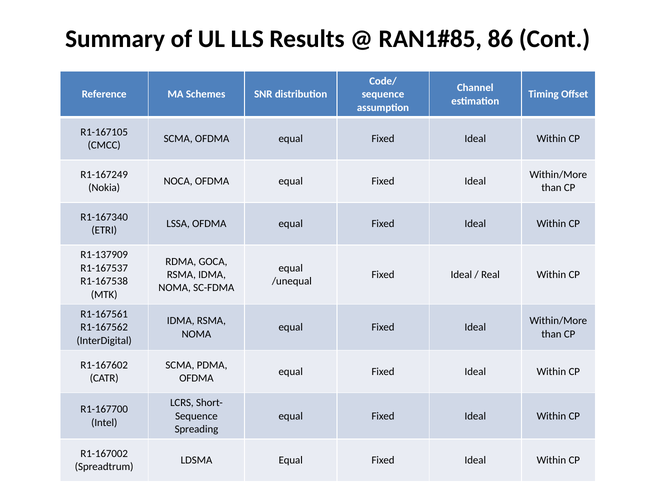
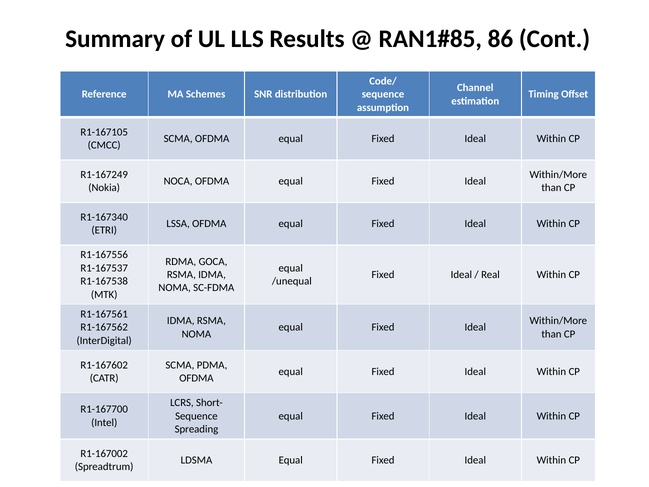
R1-137909: R1-137909 -> R1-167556
